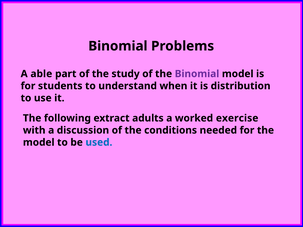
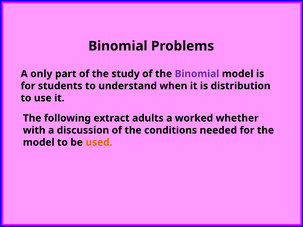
able: able -> only
exercise: exercise -> whether
used colour: blue -> orange
